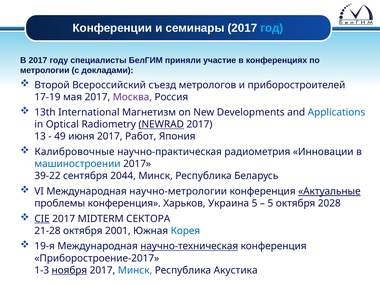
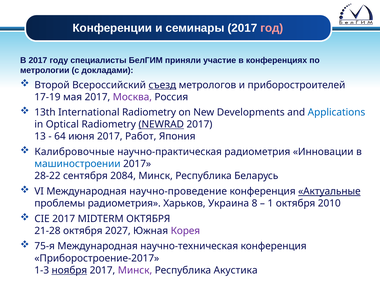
год colour: light blue -> pink
съезд underline: none -> present
International Магнетизм: Магнетизм -> Radiometry
49: 49 -> 64
39-22: 39-22 -> 28-22
2044: 2044 -> 2084
научно-метрологии: научно-метрологии -> научно-проведение
проблемы конференция: конференция -> радиометрия
Украина 5: 5 -> 8
5 at (270, 203): 5 -> 1
2028: 2028 -> 2010
CIE underline: present -> none
MIDTERM СЕКТОРА: СЕКТОРА -> ОКТЯБРЯ
2001: 2001 -> 2027
Корея colour: blue -> purple
19-я: 19-я -> 75-я
научно-техническая underline: present -> none
Минск at (135, 270) colour: blue -> purple
